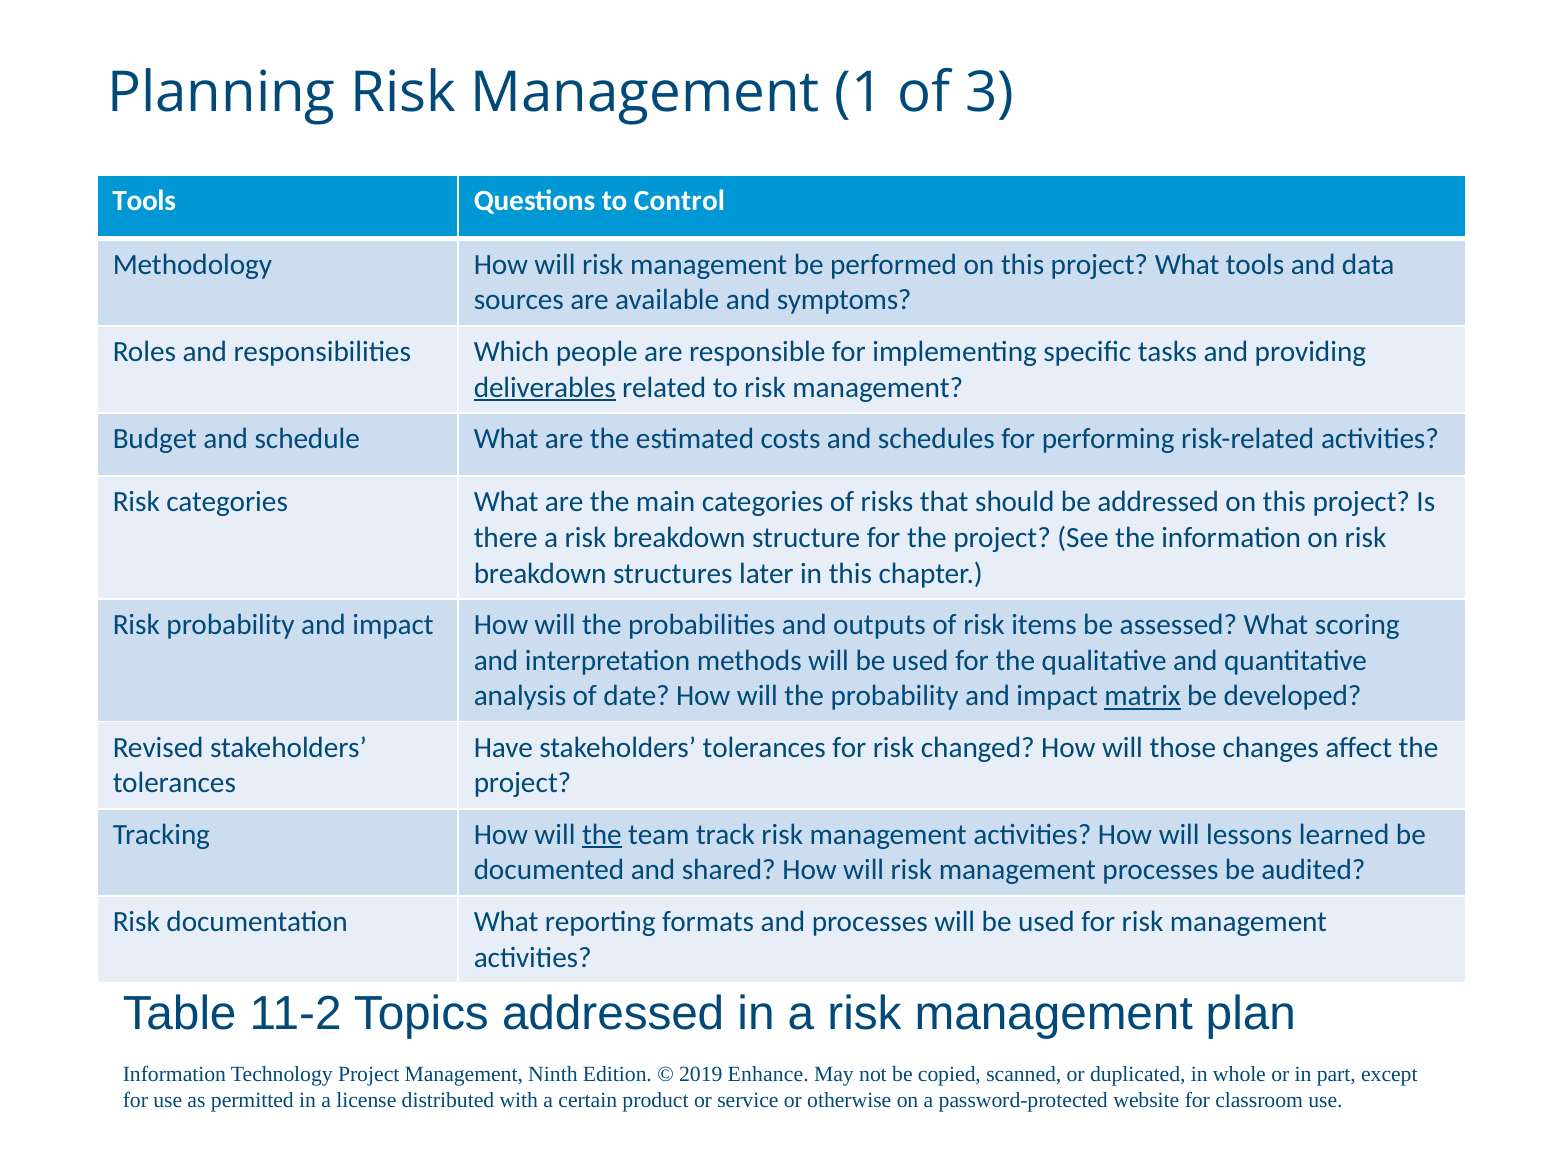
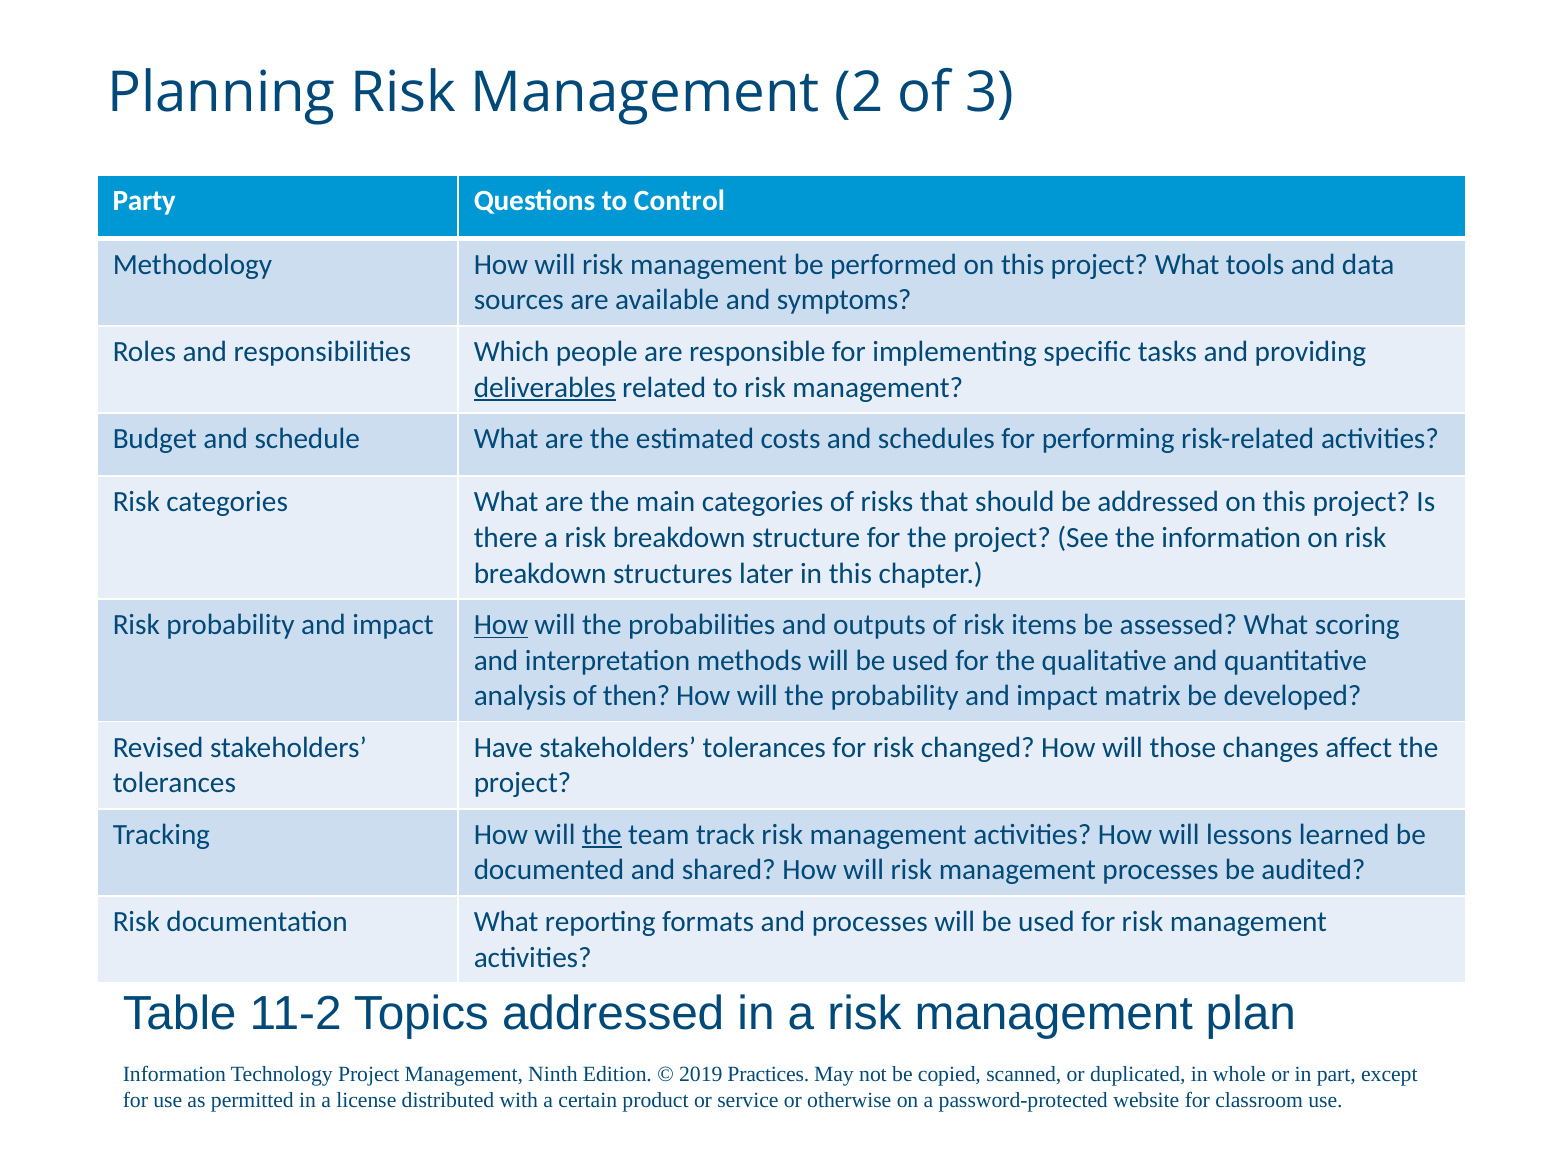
1: 1 -> 2
Tools at (144, 201): Tools -> Party
How at (501, 625) underline: none -> present
date: date -> then
matrix underline: present -> none
Enhance: Enhance -> Practices
